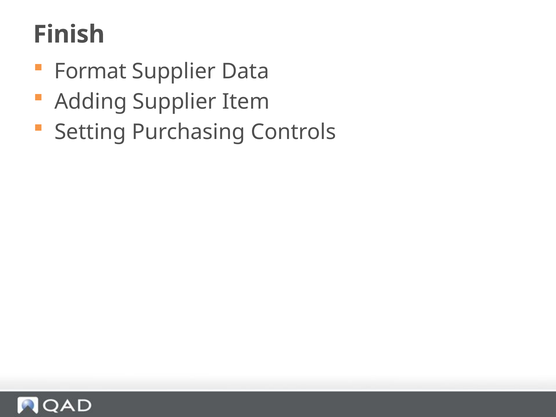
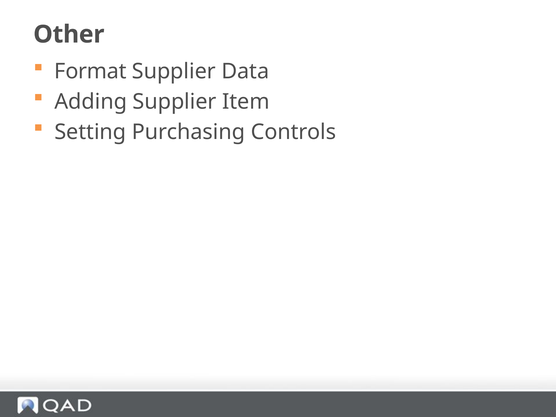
Finish: Finish -> Other
